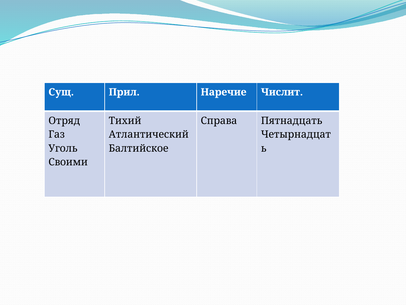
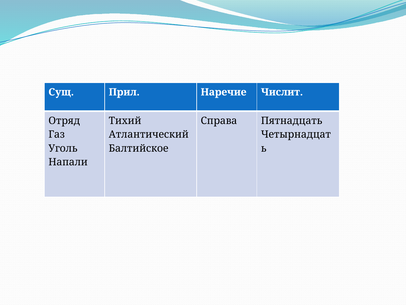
Своими: Своими -> Напали
